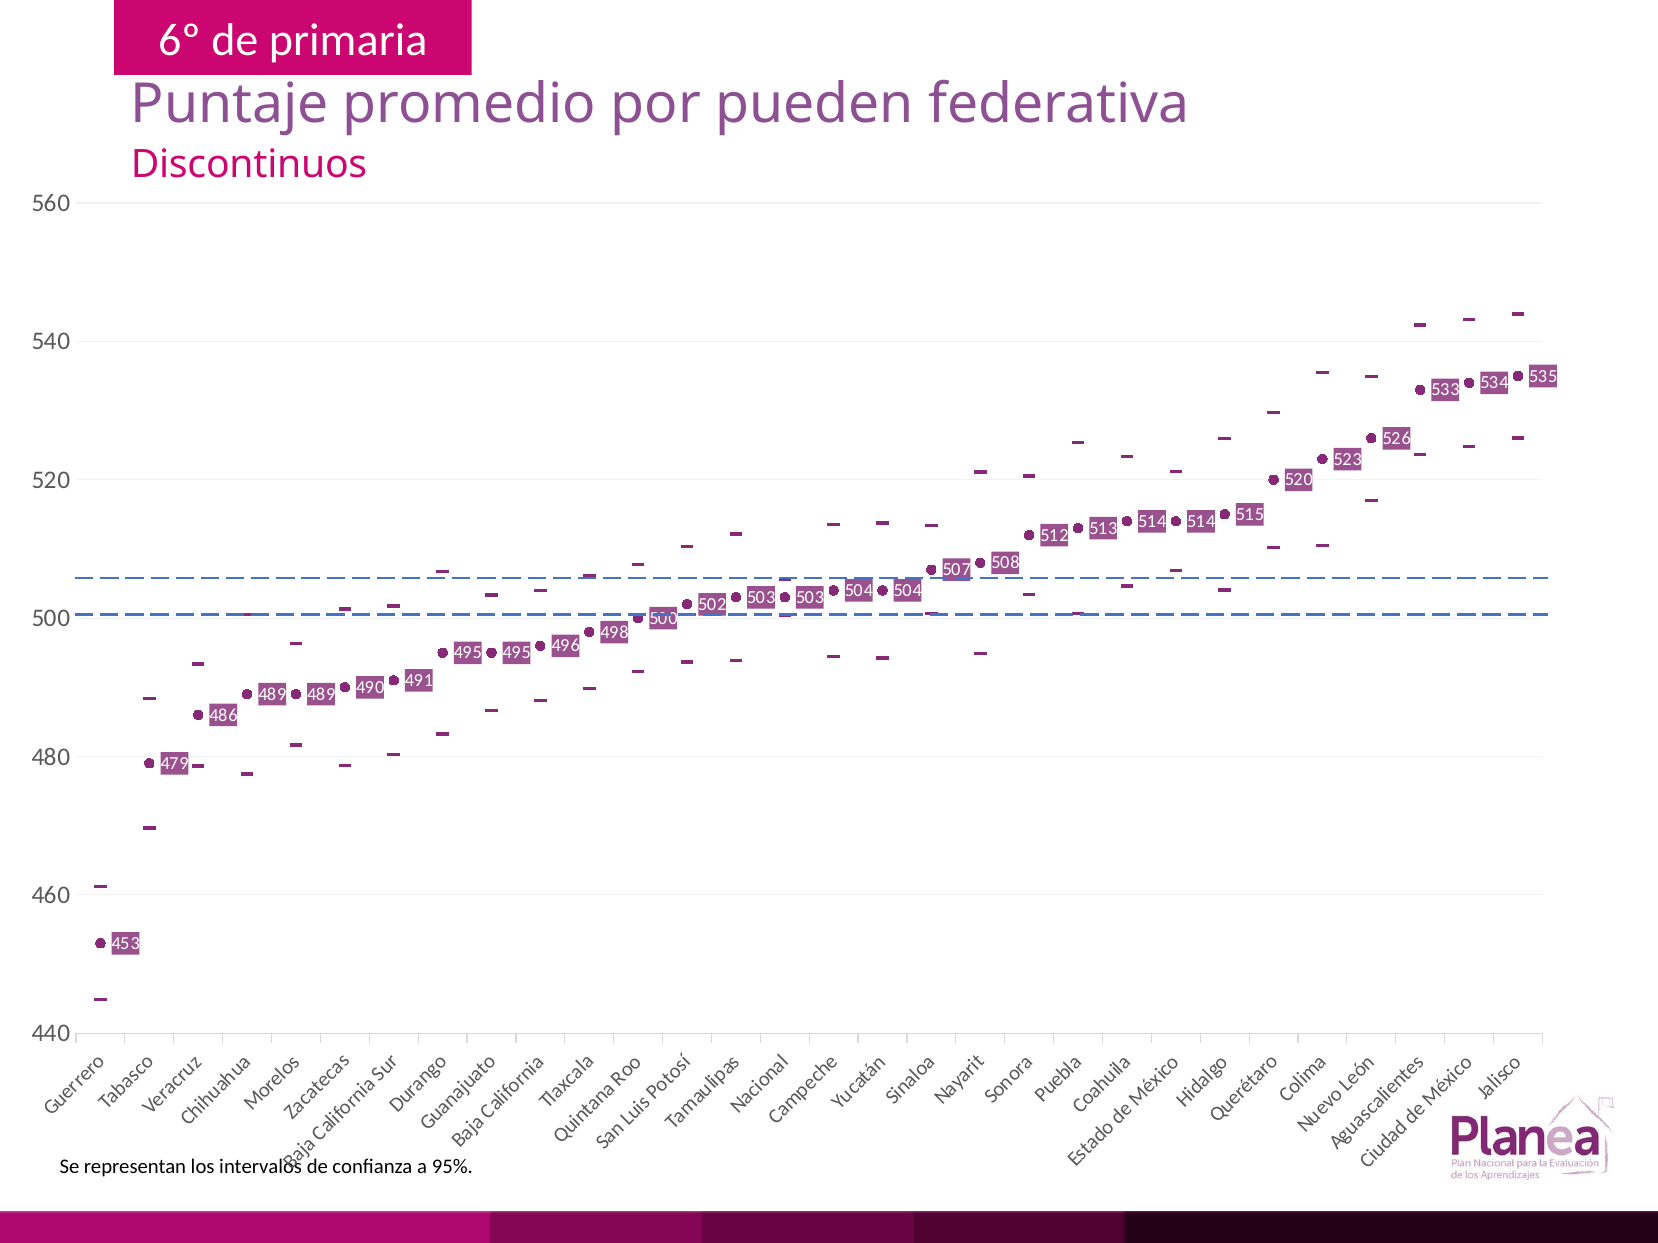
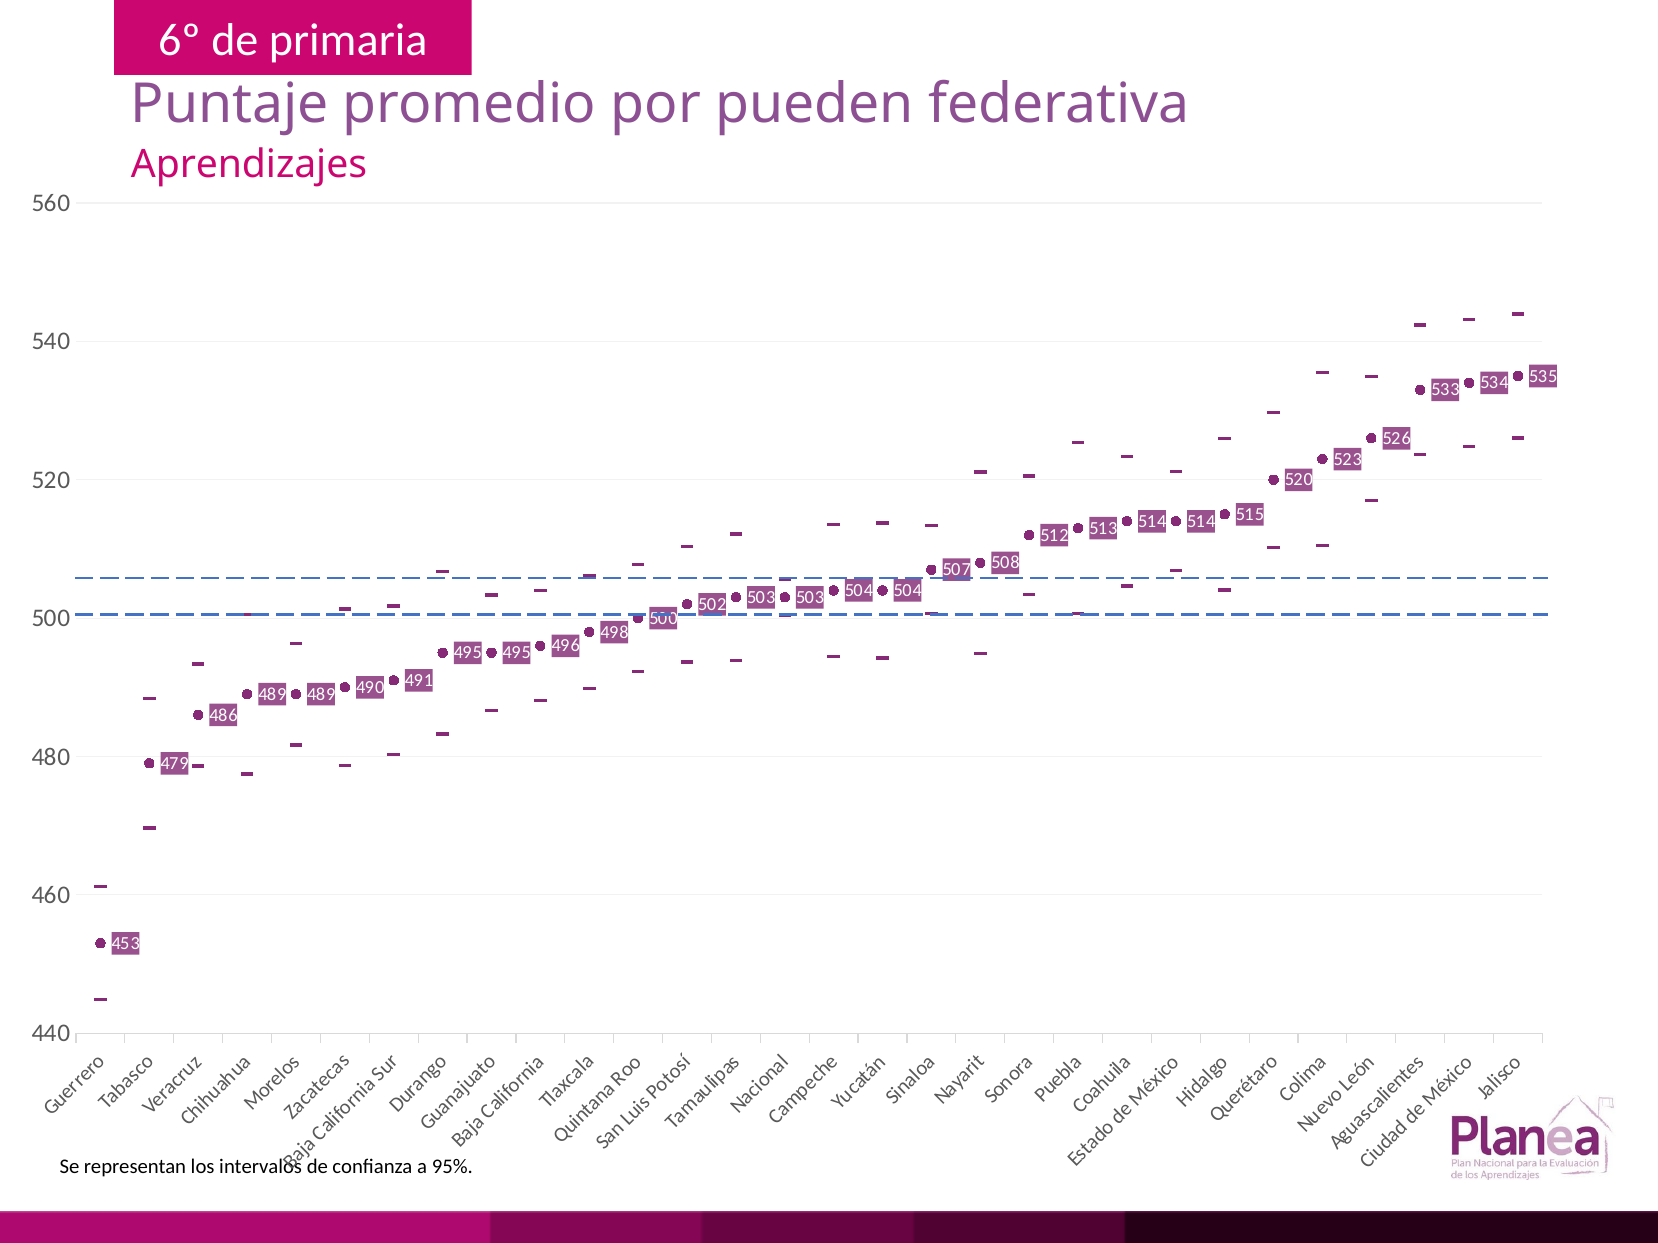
Discontinuos: Discontinuos -> Aprendizajes
